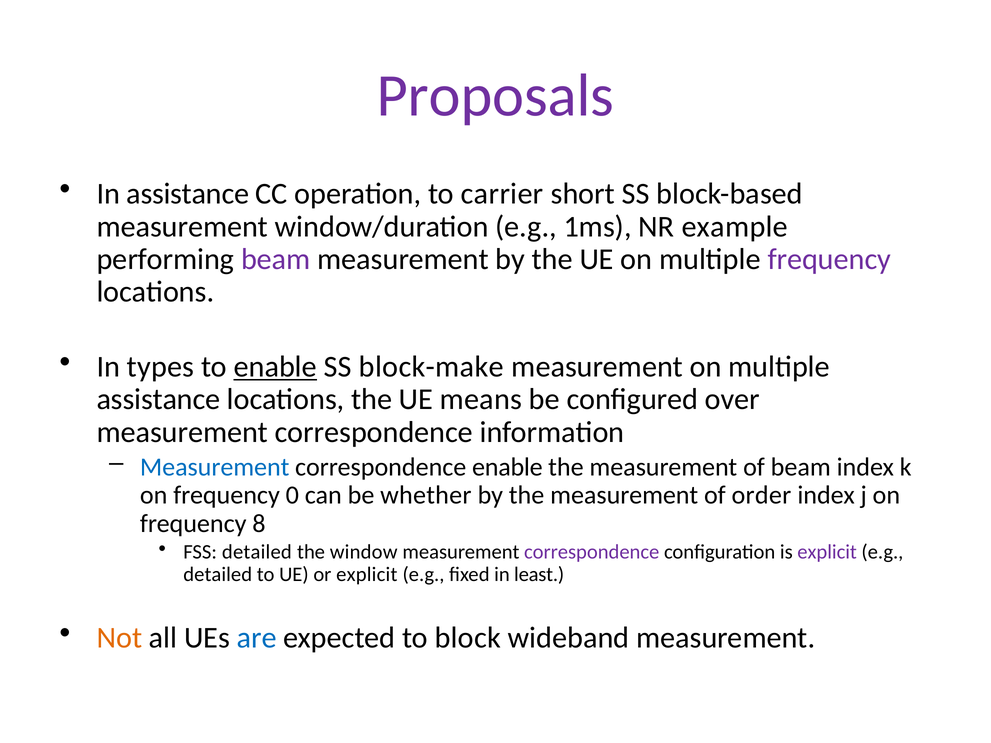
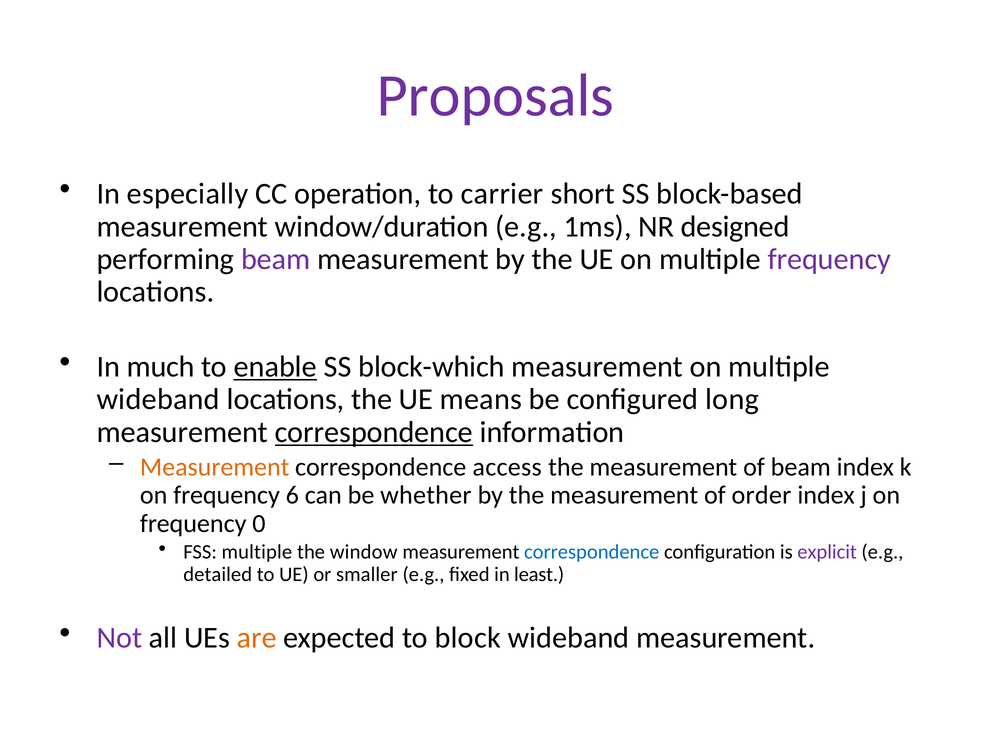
In assistance: assistance -> especially
example: example -> designed
types: types -> much
block-make: block-make -> block-which
assistance at (158, 400): assistance -> wideband
over: over -> long
correspondence at (374, 432) underline: none -> present
Measurement at (215, 467) colour: blue -> orange
correspondence enable: enable -> access
0: 0 -> 6
8: 8 -> 0
FSS detailed: detailed -> multiple
correspondence at (592, 552) colour: purple -> blue
or explicit: explicit -> smaller
Not colour: orange -> purple
are colour: blue -> orange
